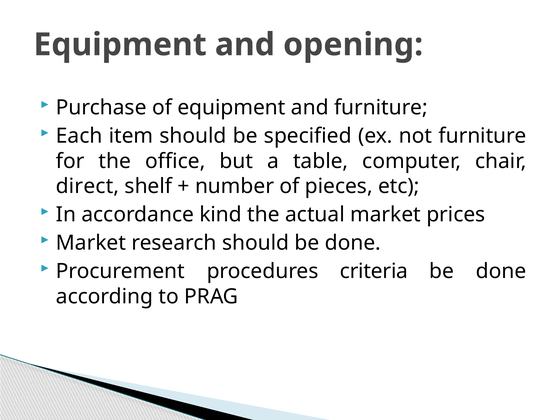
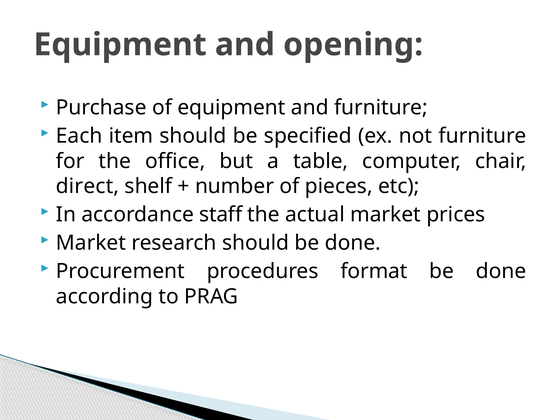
kind: kind -> staff
criteria: criteria -> format
